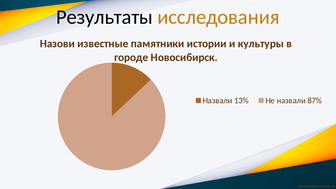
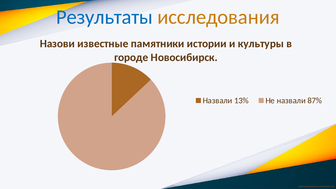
Результаты colour: black -> blue
